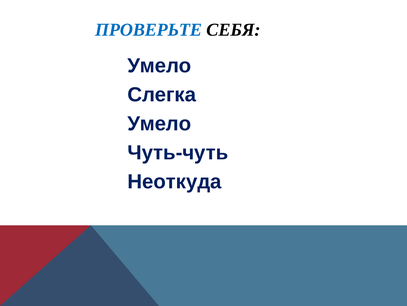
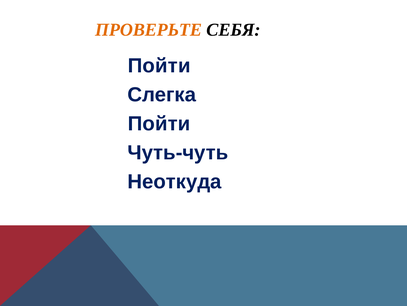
ПРОВЕРЬТЕ colour: blue -> orange
Умело at (159, 66): Умело -> Пойти
Умело at (159, 124): Умело -> Пойти
